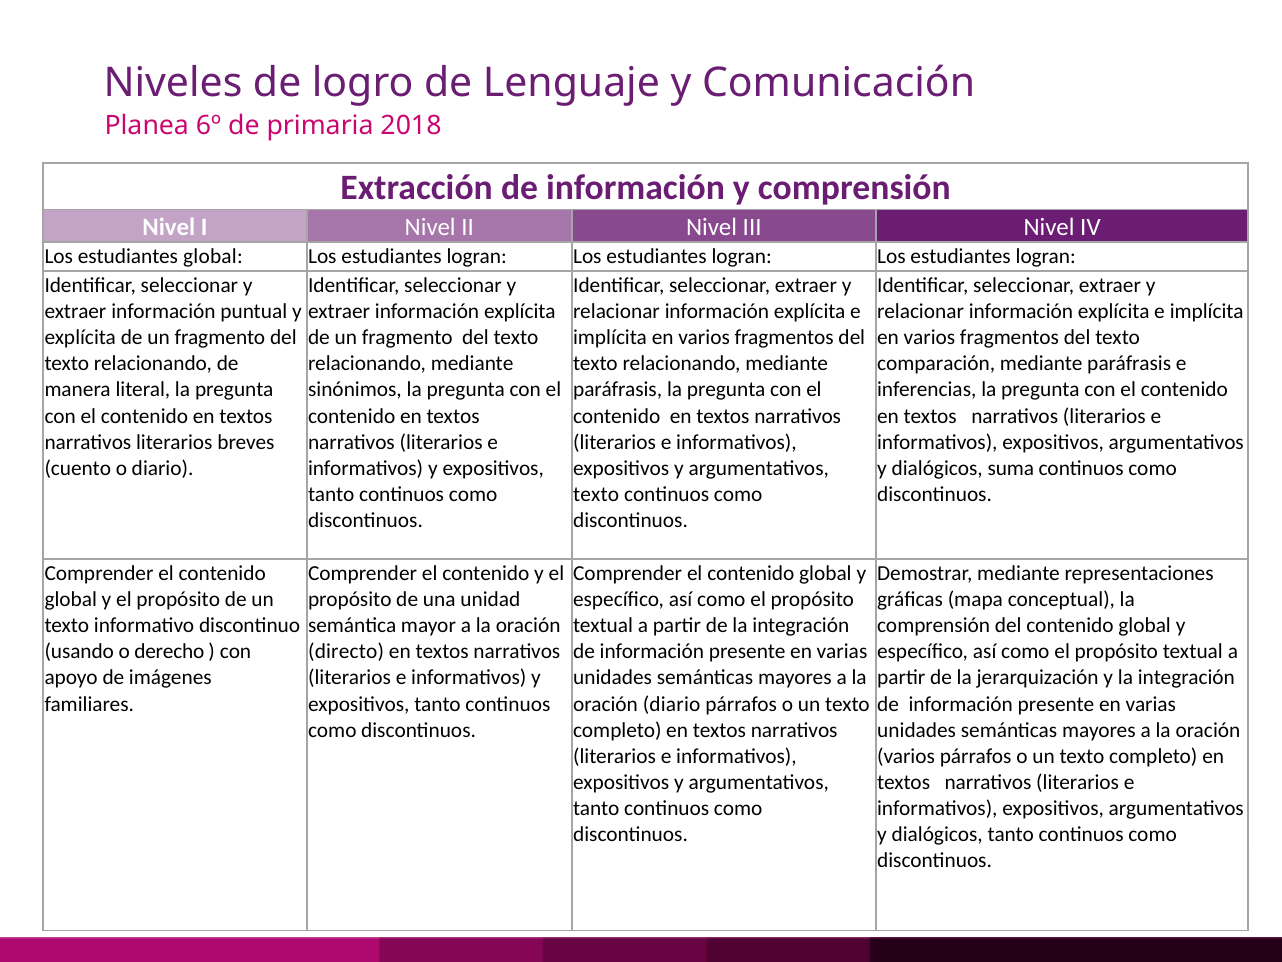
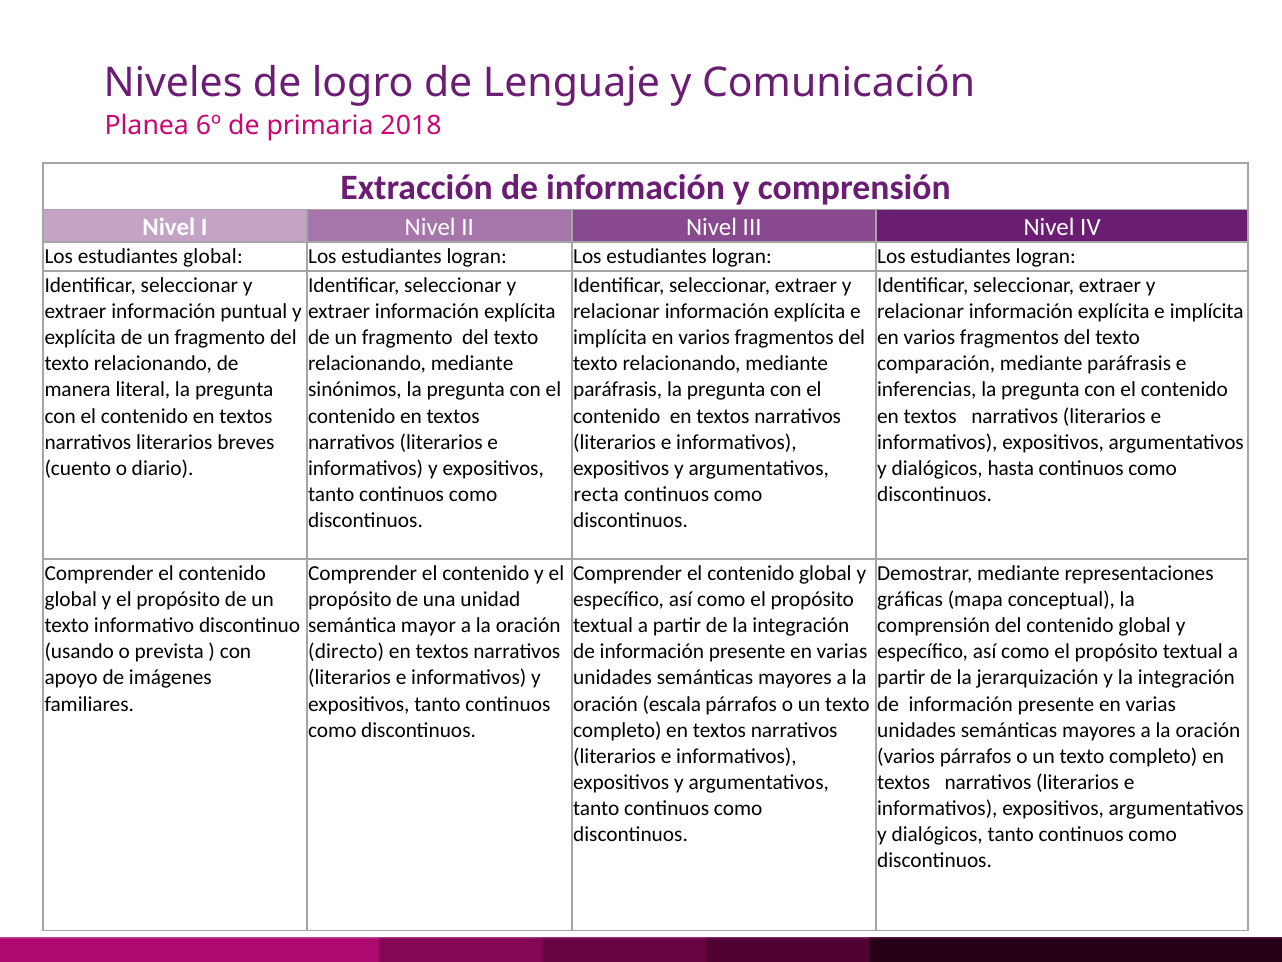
suma: suma -> hasta
texto at (596, 494): texto -> recta
derecho: derecho -> prevista
oración diario: diario -> escala
